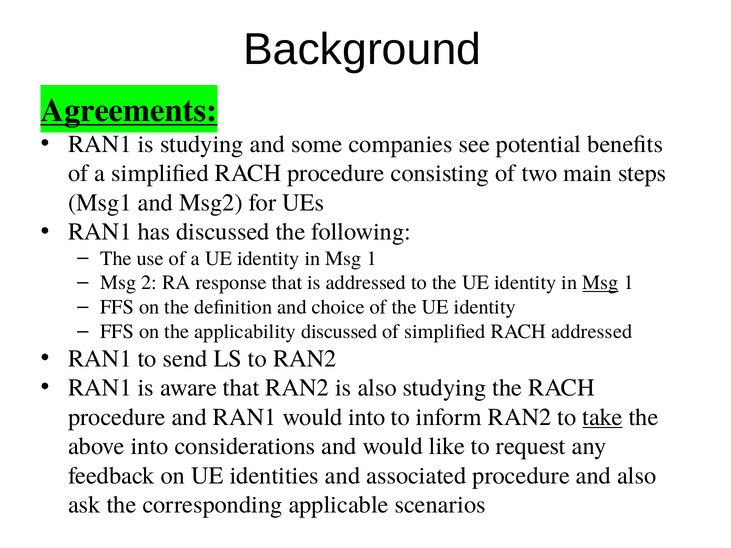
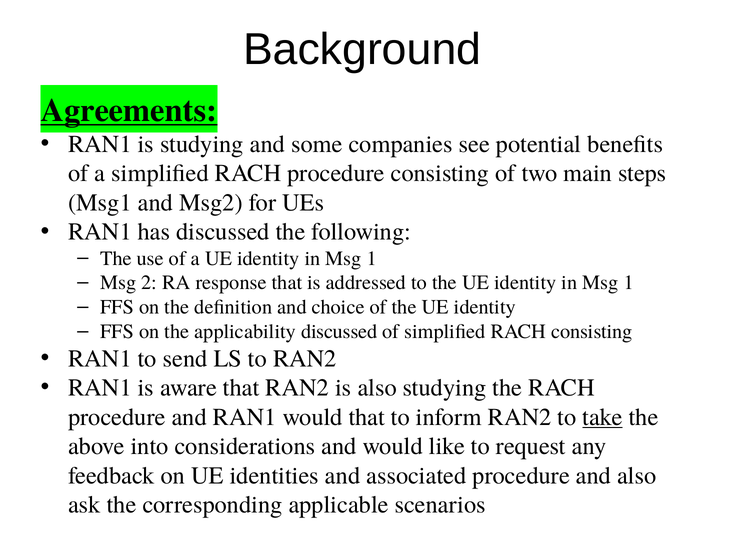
Msg at (600, 283) underline: present -> none
RACH addressed: addressed -> consisting
would into: into -> that
